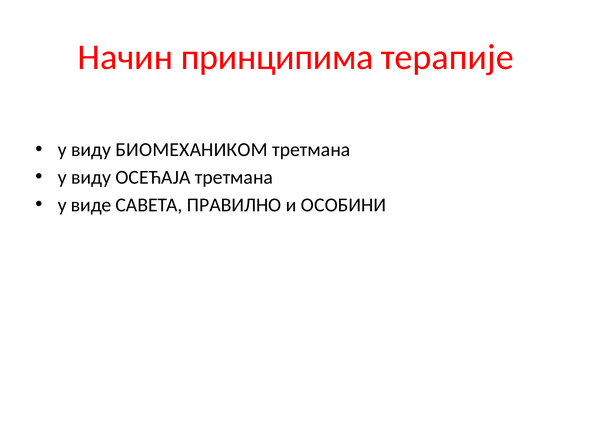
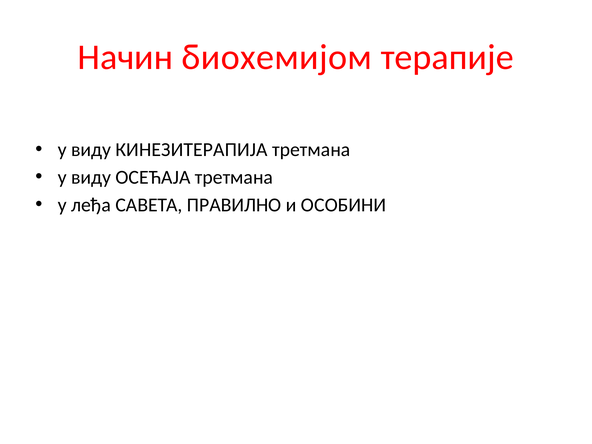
принципима: принципима -> биохемијом
БИОМЕХАНИКОМ: БИОМЕХАНИКОМ -> КИНЕЗИТЕРАПИЈА
виде: виде -> леђа
